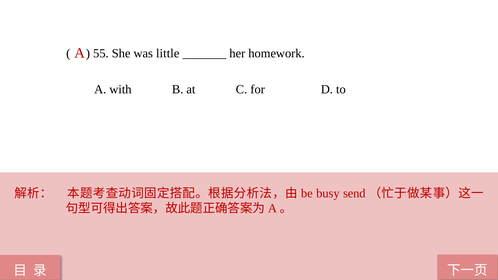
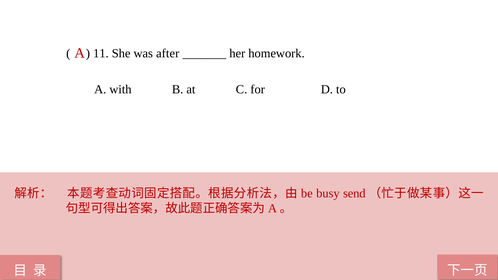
55: 55 -> 11
little: little -> after
